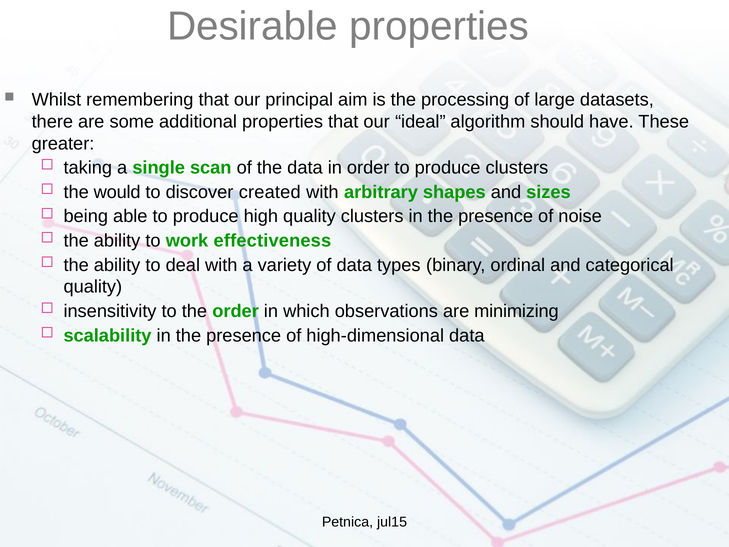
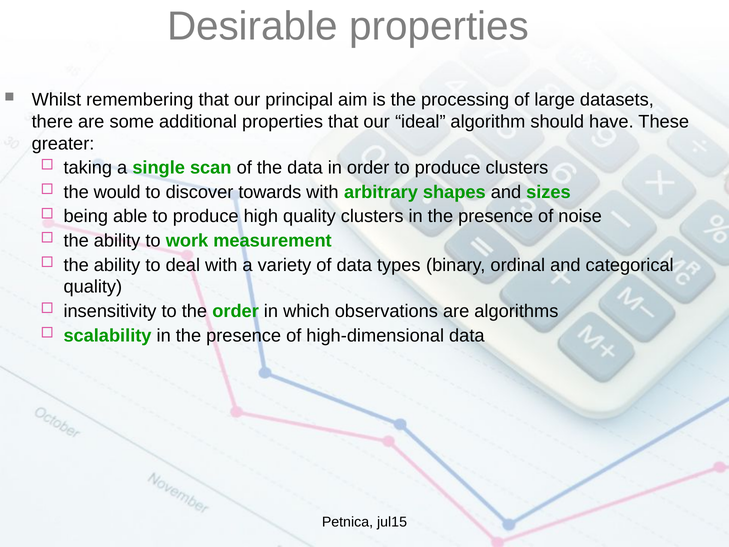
created: created -> towards
effectiveness: effectiveness -> measurement
minimizing: minimizing -> algorithms
